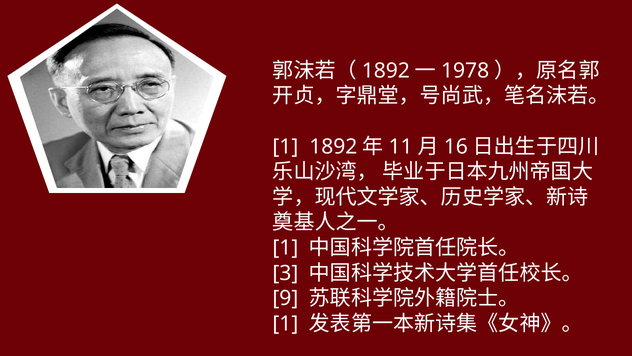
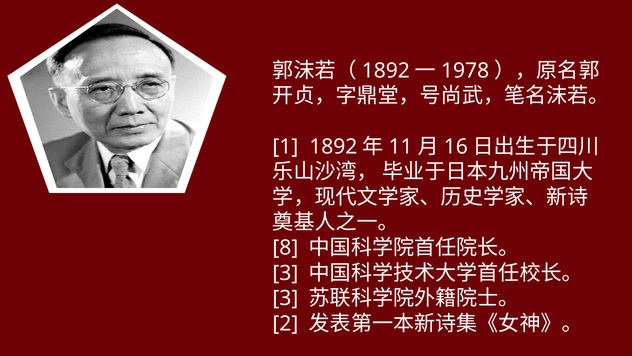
1 at (285, 247): 1 -> 8
9 at (285, 298): 9 -> 3
1 at (285, 323): 1 -> 2
